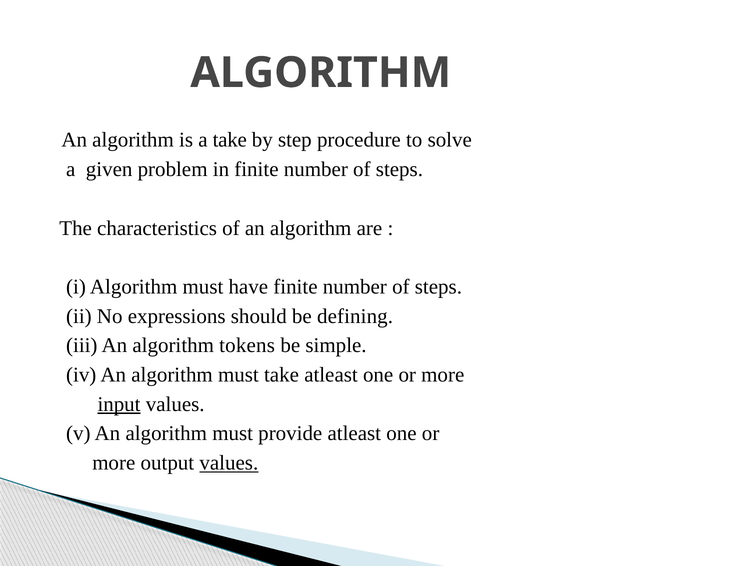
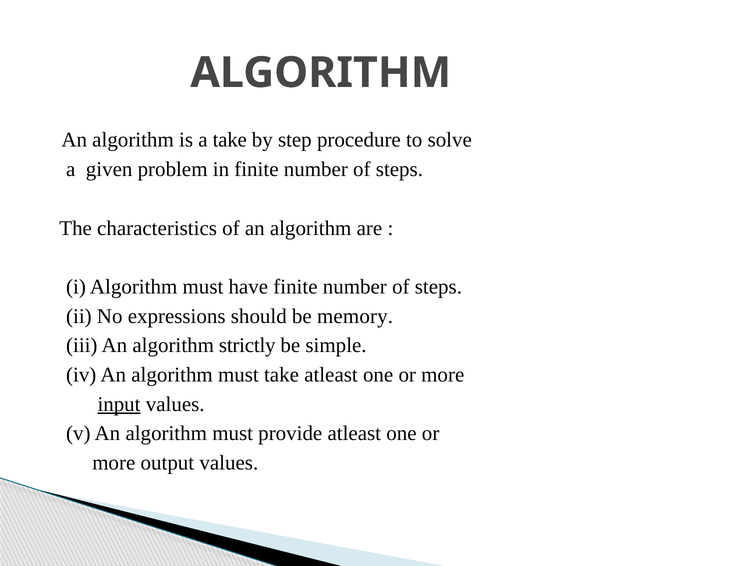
defining: defining -> memory
tokens: tokens -> strictly
values at (229, 463) underline: present -> none
